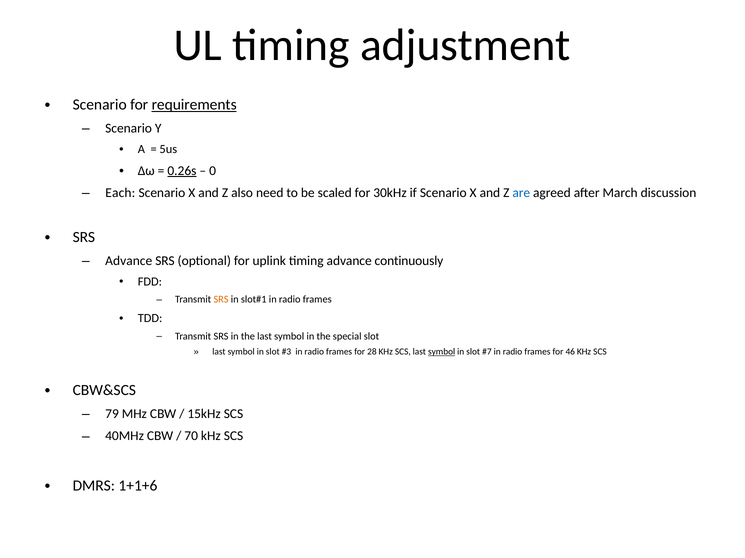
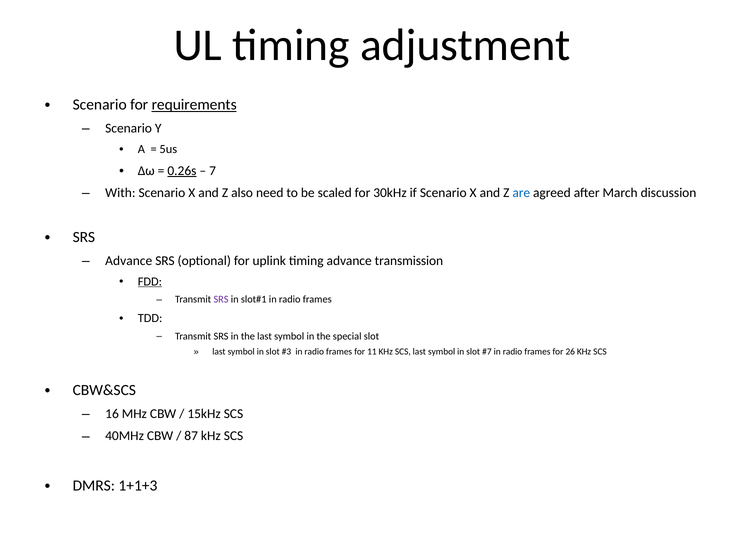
0: 0 -> 7
Each: Each -> With
continuously: continuously -> transmission
FDD underline: none -> present
SRS at (221, 300) colour: orange -> purple
28: 28 -> 11
symbol at (442, 352) underline: present -> none
46: 46 -> 26
79: 79 -> 16
70: 70 -> 87
1+1+6: 1+1+6 -> 1+1+3
